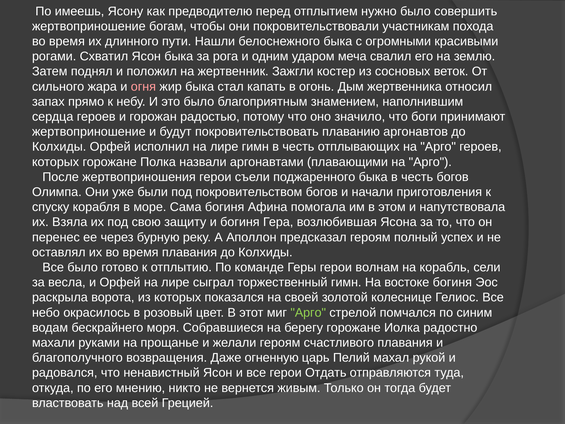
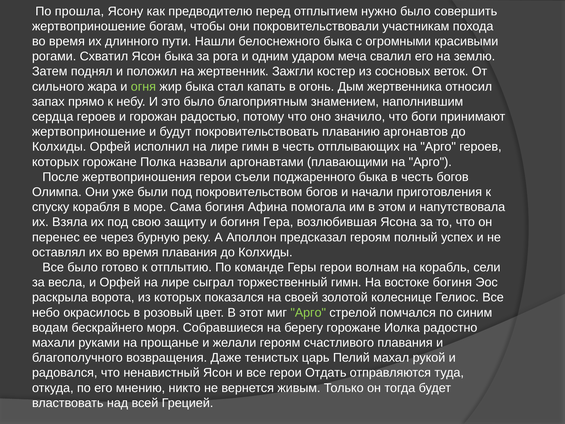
имеешь: имеешь -> прошла
огня colour: pink -> light green
огненную: огненную -> тенистых
